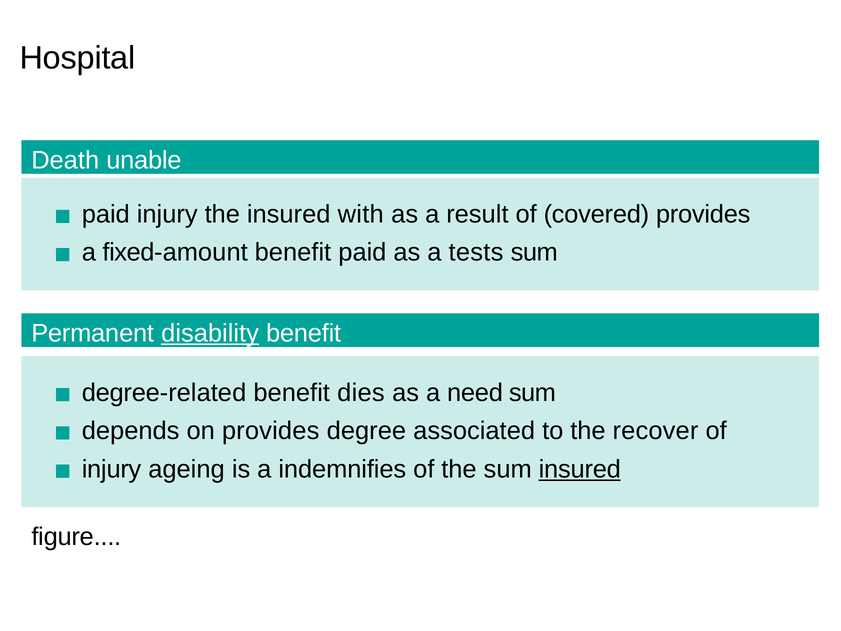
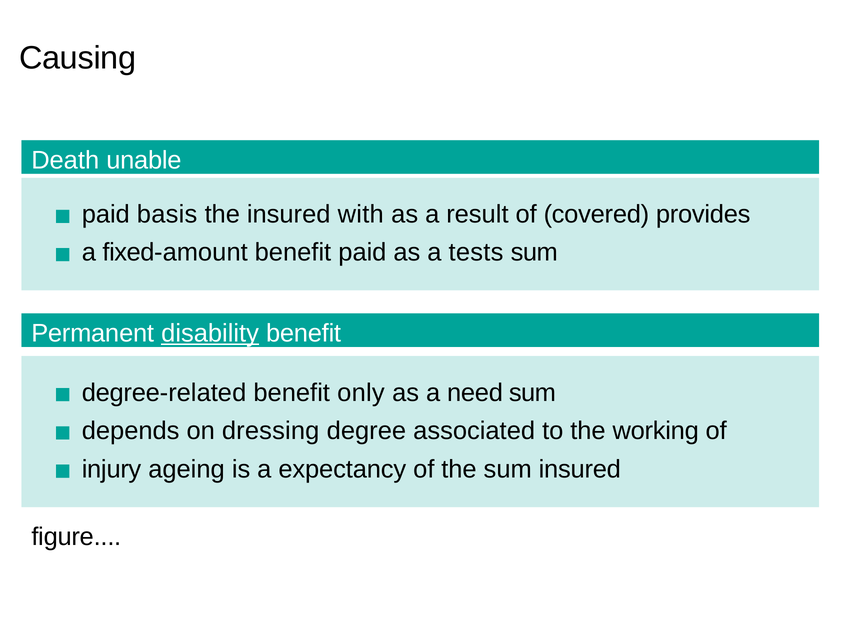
Hospital: Hospital -> Causing
paid injury: injury -> basis
dies: dies -> only
on provides: provides -> dressing
recover: recover -> working
indemnifies: indemnifies -> expectancy
insured at (580, 469) underline: present -> none
